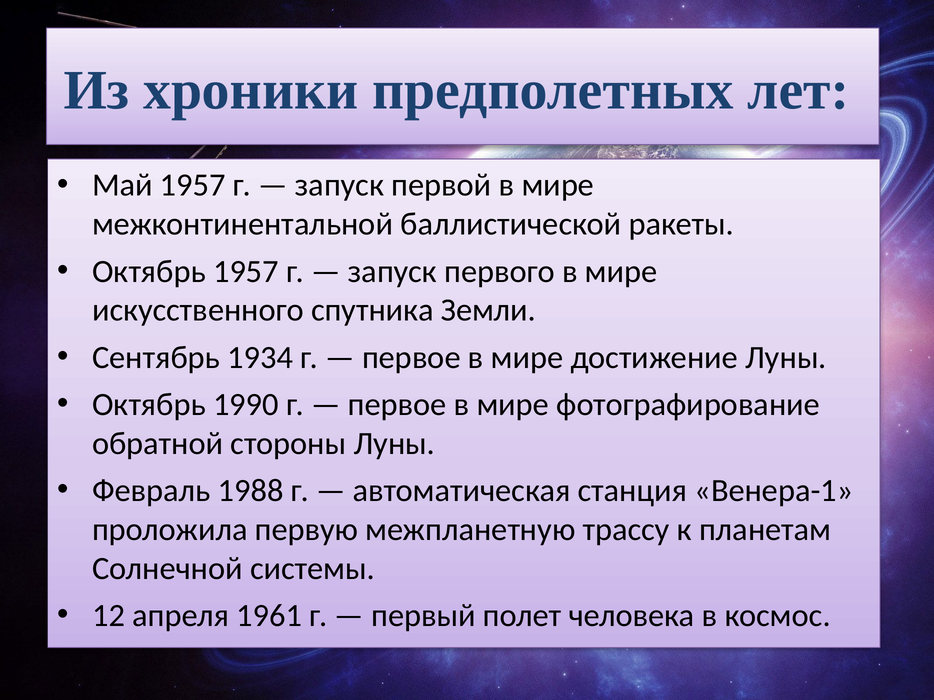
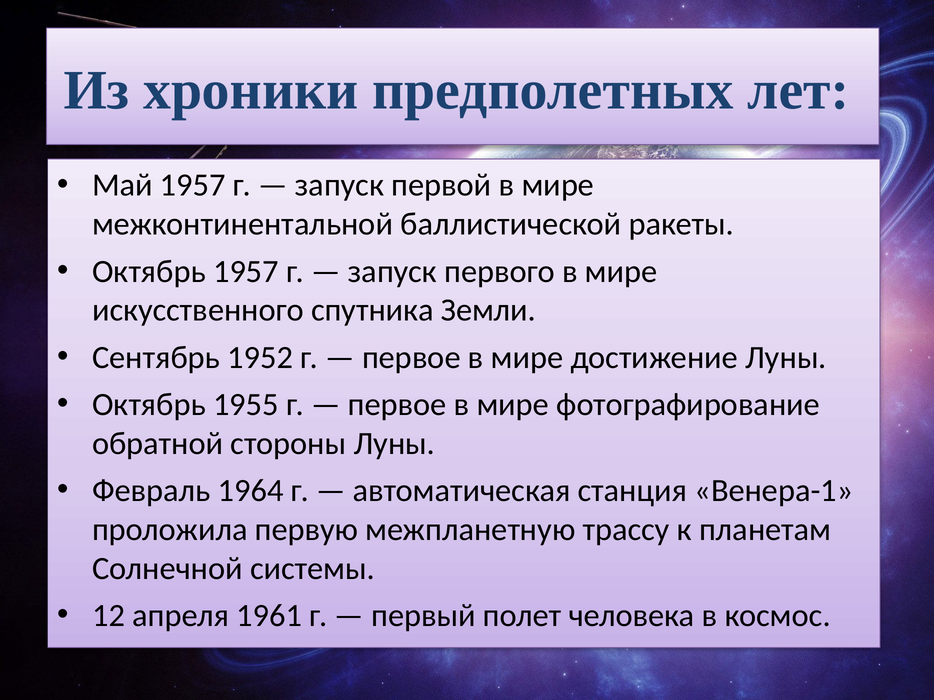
1934: 1934 -> 1952
1990: 1990 -> 1955
1988: 1988 -> 1964
